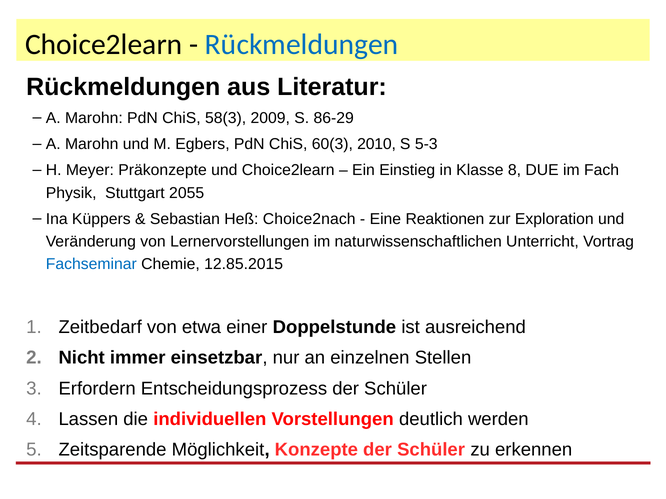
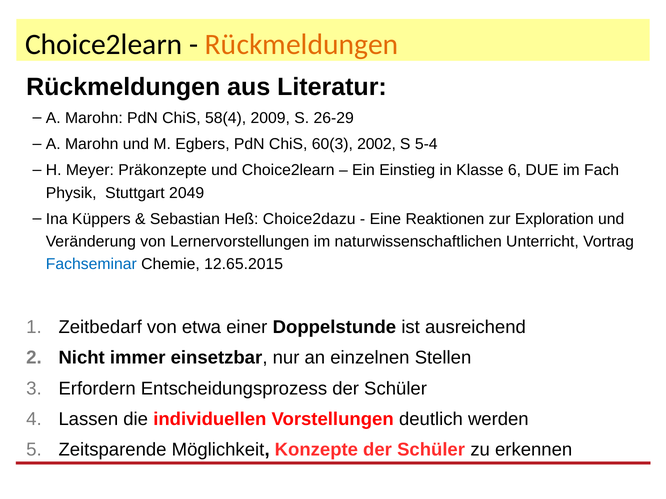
Rückmeldungen at (302, 45) colour: blue -> orange
58(3: 58(3 -> 58(4
86-29: 86-29 -> 26-29
2010: 2010 -> 2002
5-3: 5-3 -> 5-4
8: 8 -> 6
2055: 2055 -> 2049
Choice2nach: Choice2nach -> Choice2dazu
12.85.2015: 12.85.2015 -> 12.65.2015
